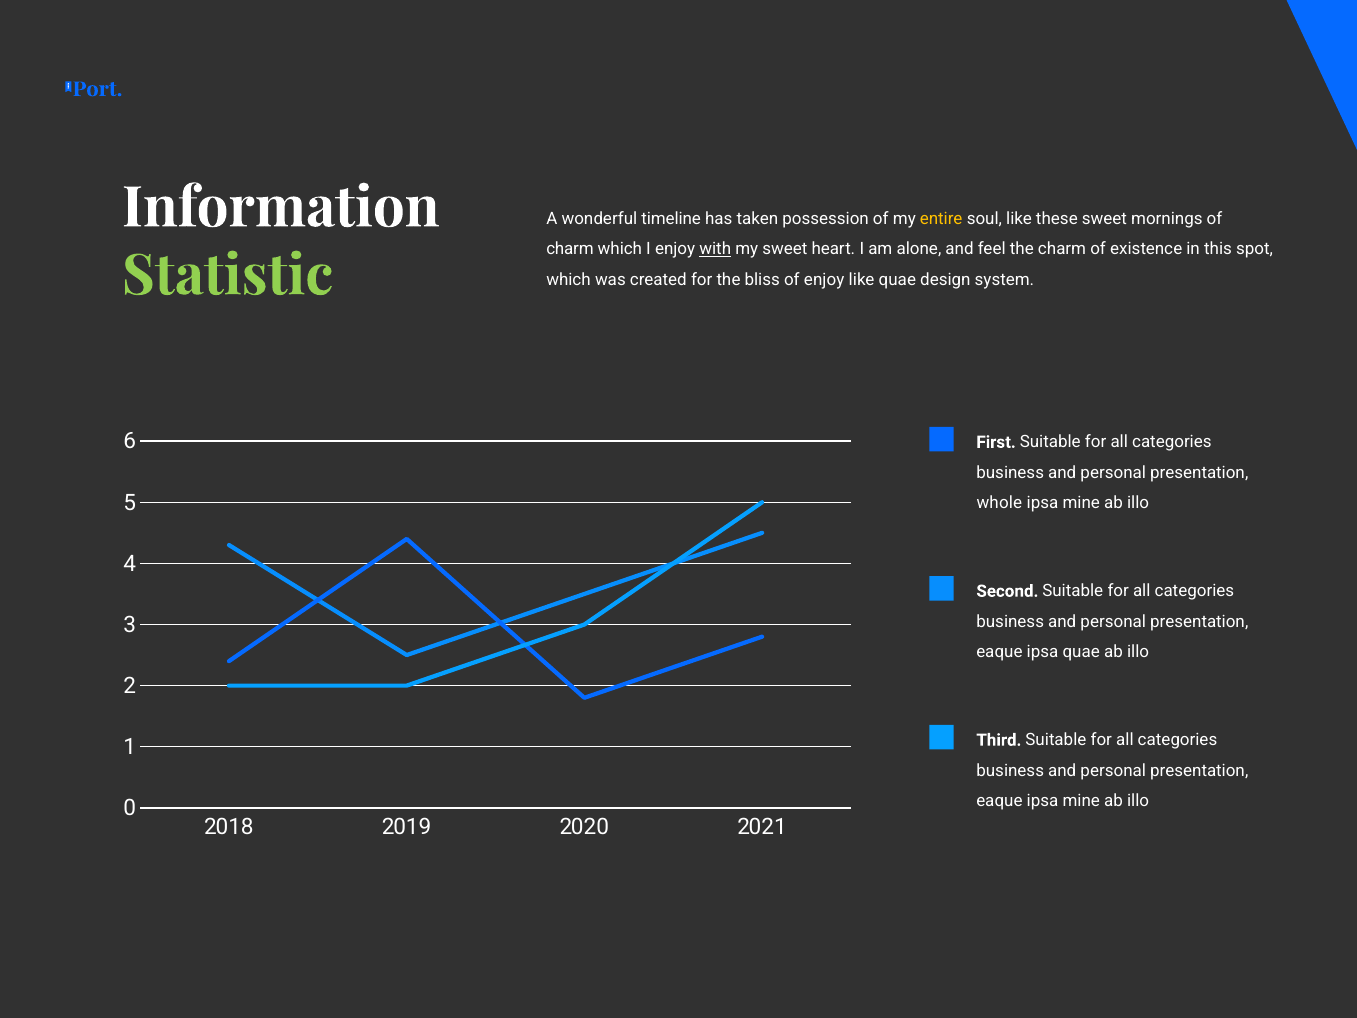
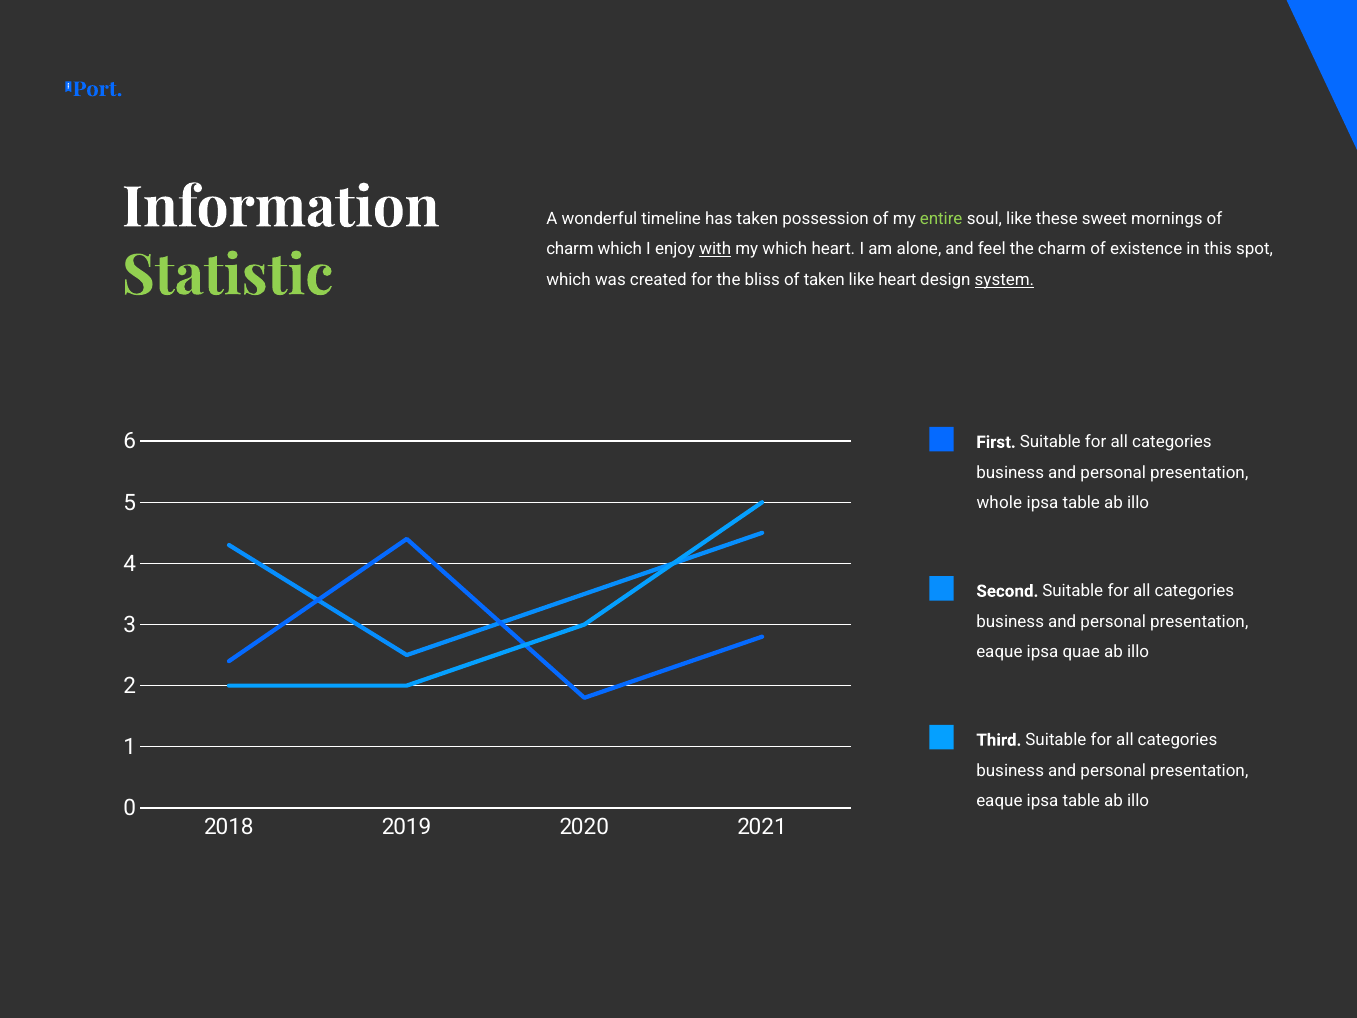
entire colour: yellow -> light green
my sweet: sweet -> which
of enjoy: enjoy -> taken
like quae: quae -> heart
system underline: none -> present
mine at (1081, 503): mine -> table
eaque ipsa mine: mine -> table
